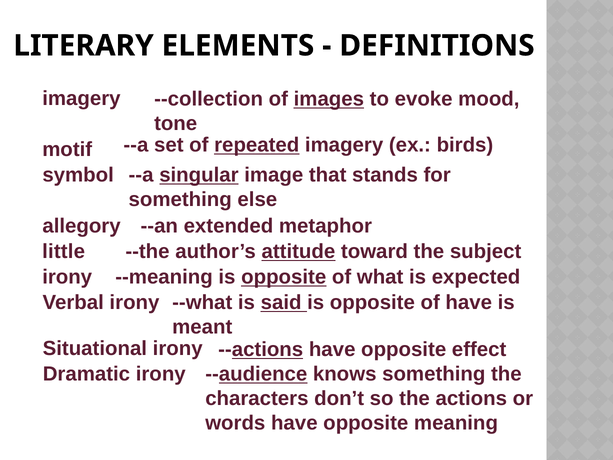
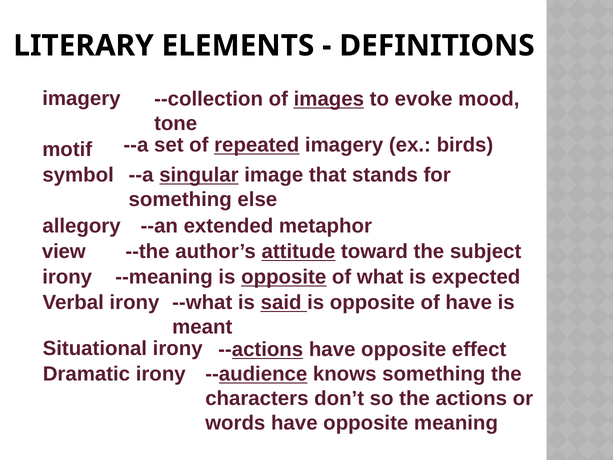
little: little -> view
